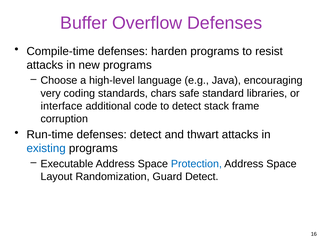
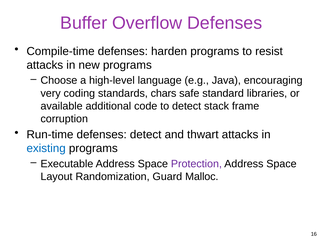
interface: interface -> available
Protection colour: blue -> purple
Guard Detect: Detect -> Malloc
